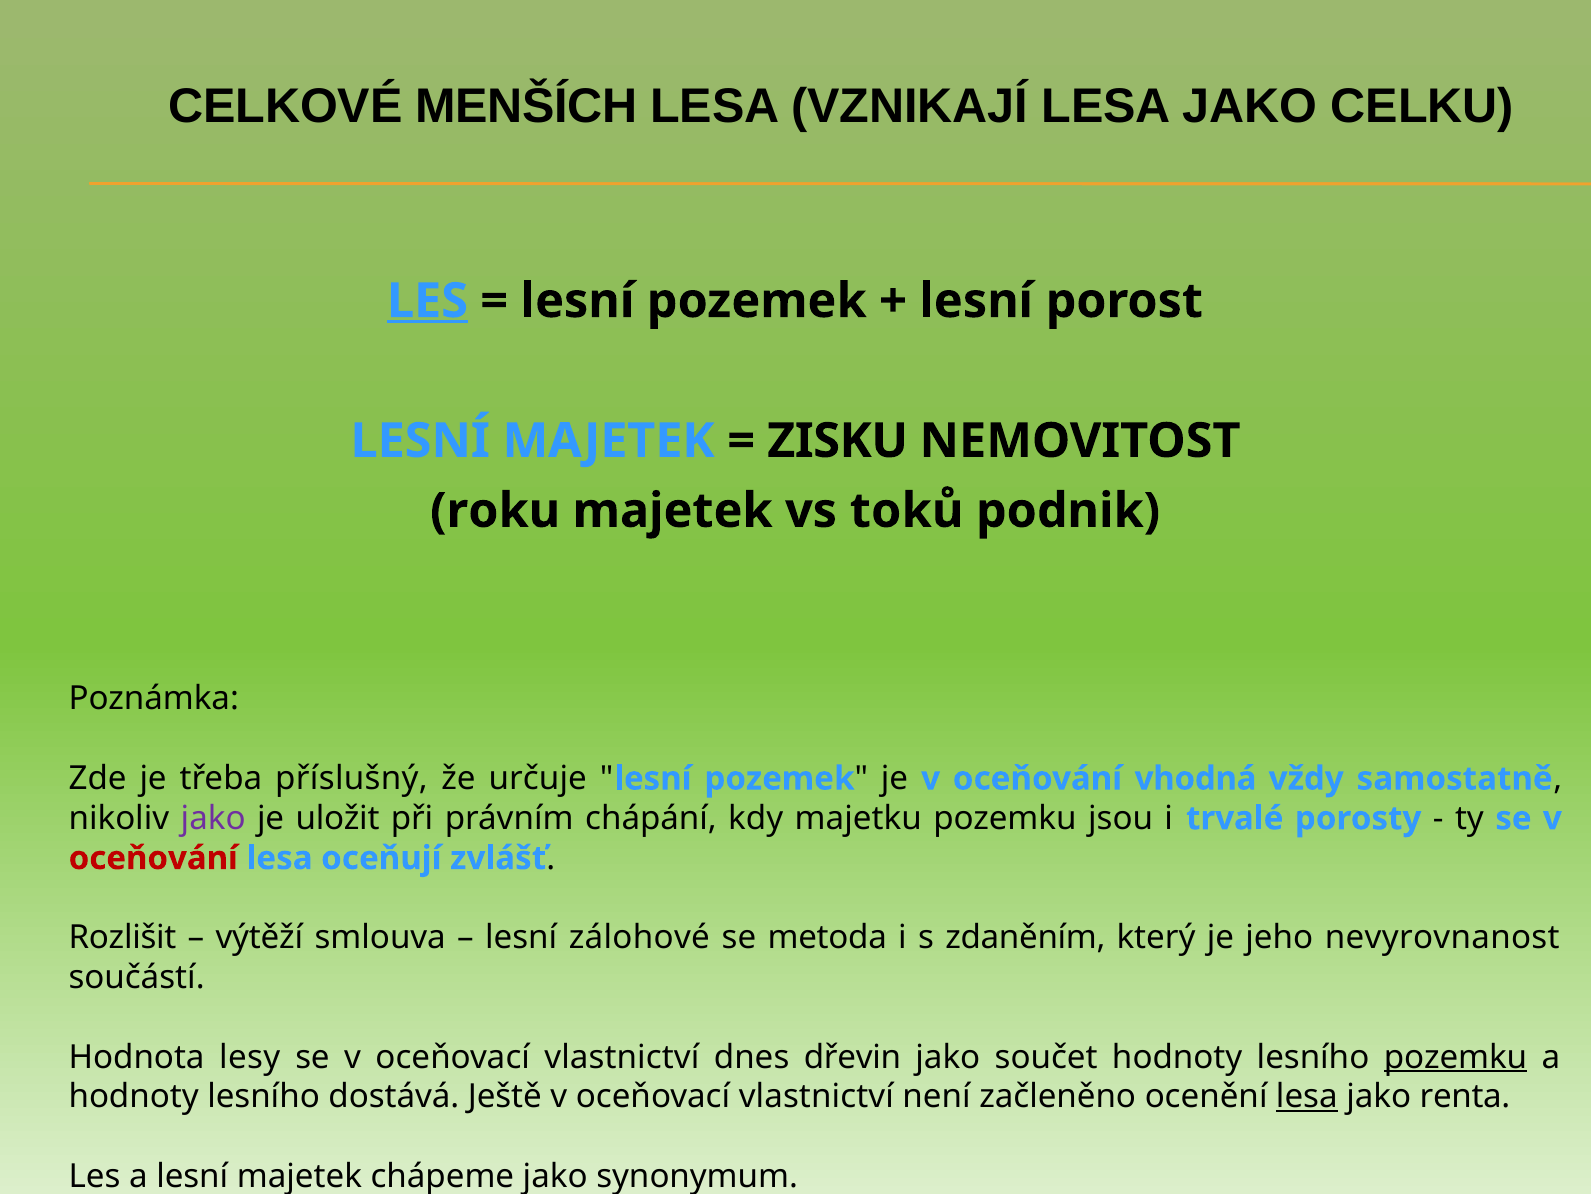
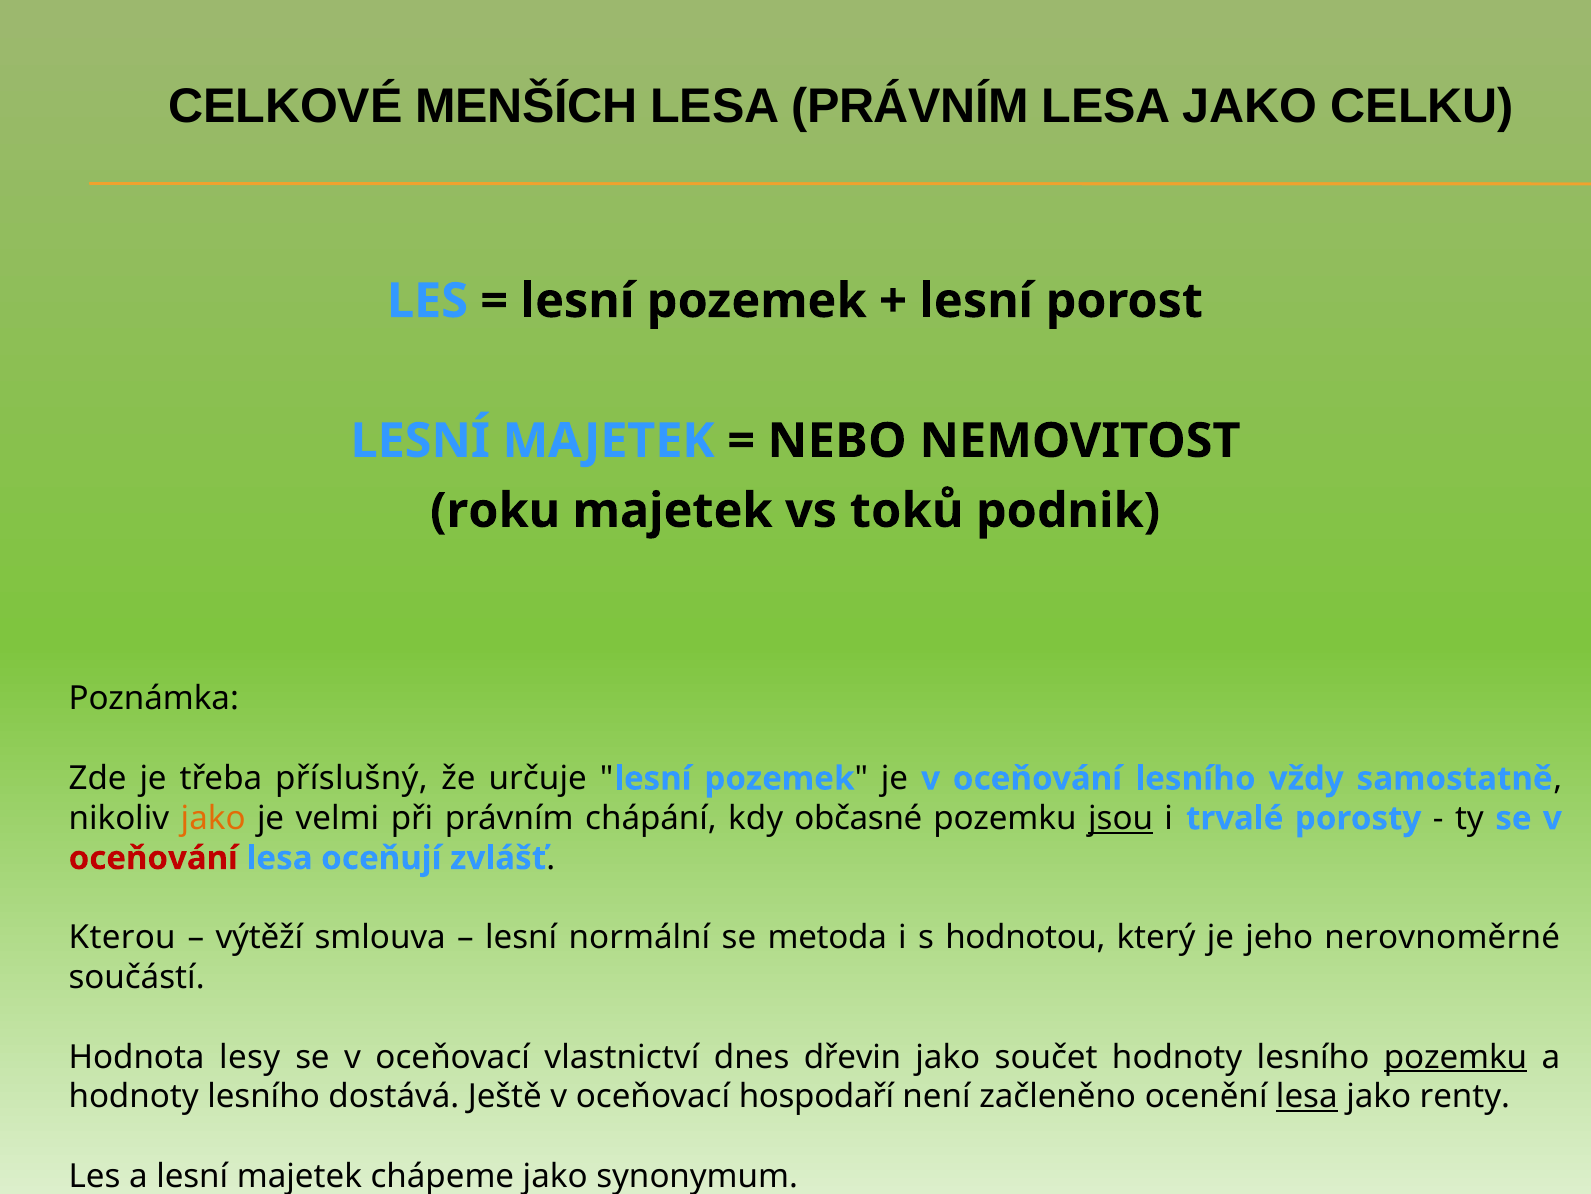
LESA VZNIKAJÍ: VZNIKAJÍ -> PRÁVNÍM
LES at (427, 301) underline: present -> none
ZISKU: ZISKU -> NEBO
oceňování vhodná: vhodná -> lesního
jako at (213, 818) colour: purple -> orange
uložit: uložit -> velmi
majetku: majetku -> občasné
jsou underline: none -> present
Rozlišit: Rozlišit -> Kterou
zálohové: zálohové -> normální
zdaněním: zdaněním -> hodnotou
nevyrovnanost: nevyrovnanost -> nerovnoměrné
Ještě v oceňovací vlastnictví: vlastnictví -> hospodaří
renta: renta -> renty
